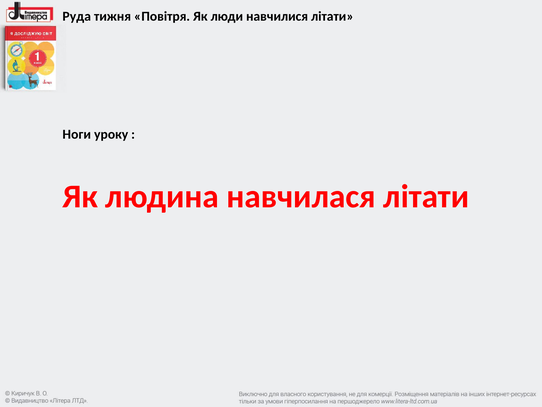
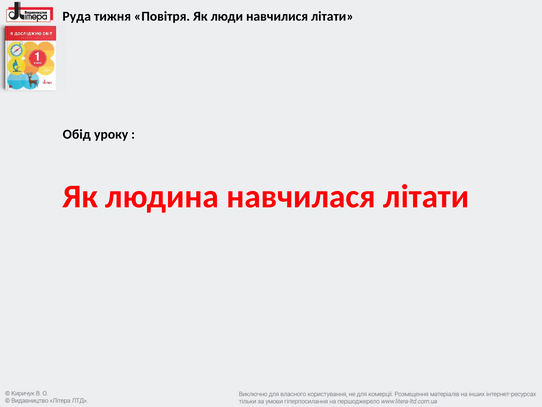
Ноги: Ноги -> Обід
